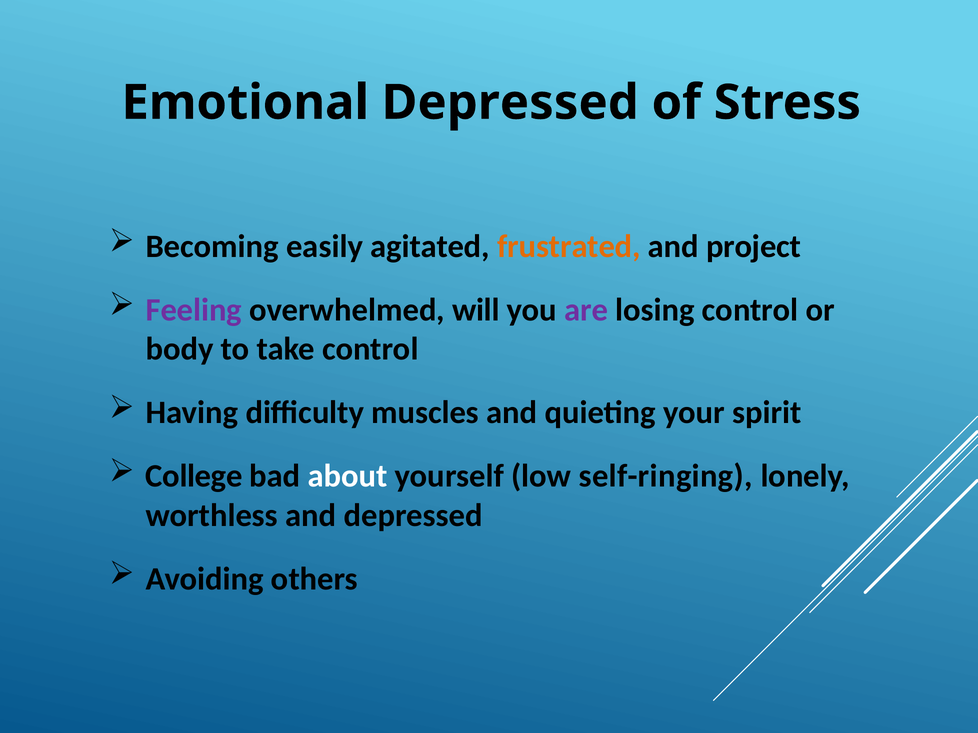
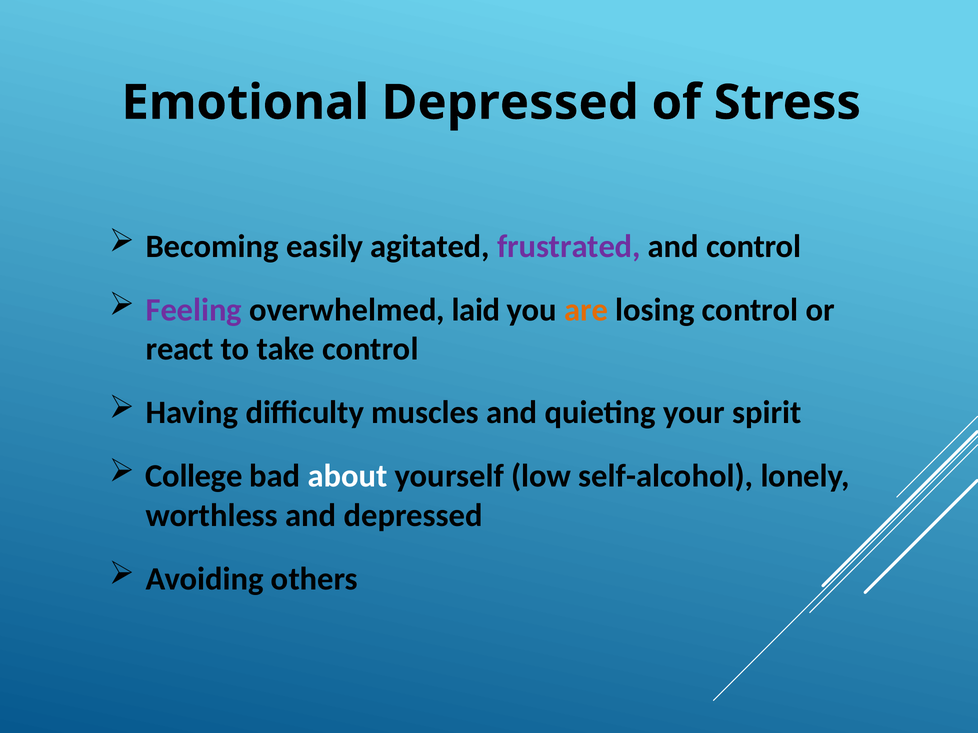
frustrated colour: orange -> purple
and project: project -> control
will: will -> laid
are colour: purple -> orange
body: body -> react
self-ringing: self-ringing -> self-alcohol
